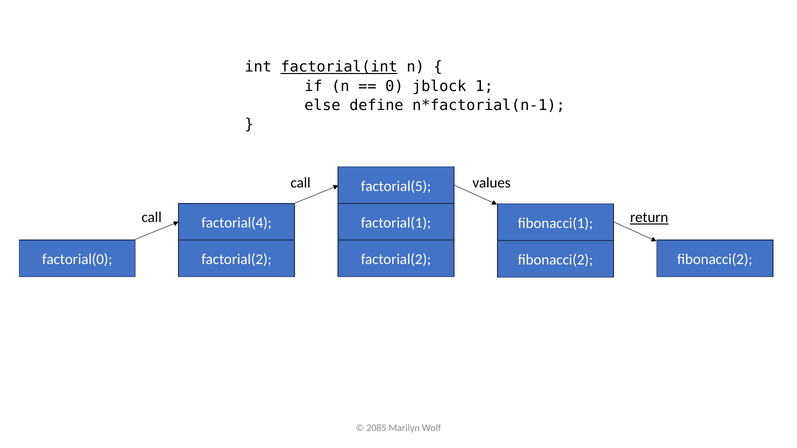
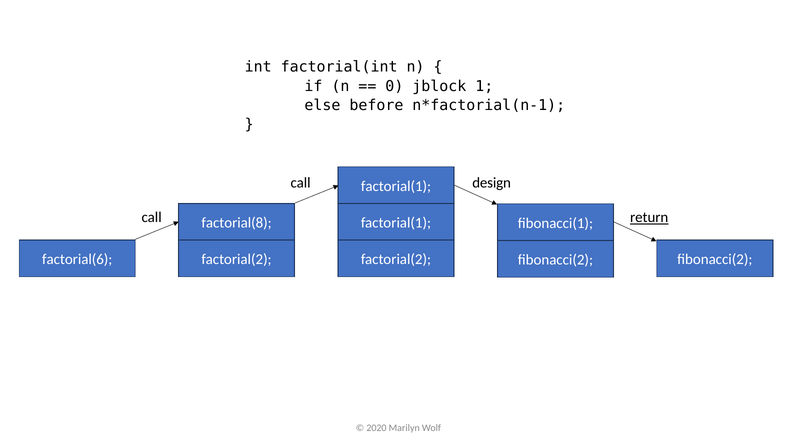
factorial(int underline: present -> none
define: define -> before
values: values -> design
factorial(5 at (396, 186): factorial(5 -> factorial(1
factorial(4: factorial(4 -> factorial(8
factorial(0: factorial(0 -> factorial(6
2085: 2085 -> 2020
